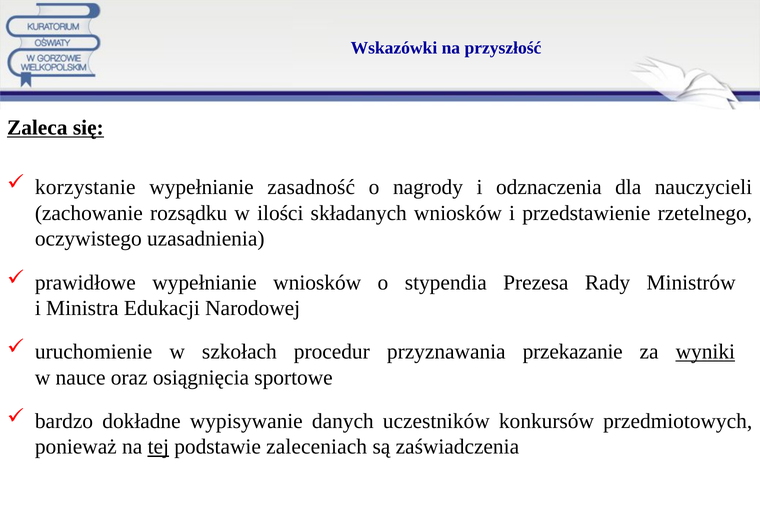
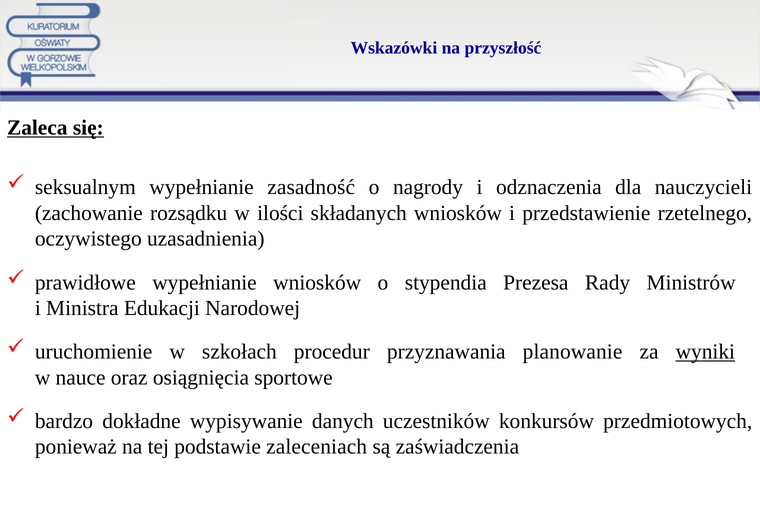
korzystanie: korzystanie -> seksualnym
przekazanie: przekazanie -> planowanie
tej underline: present -> none
